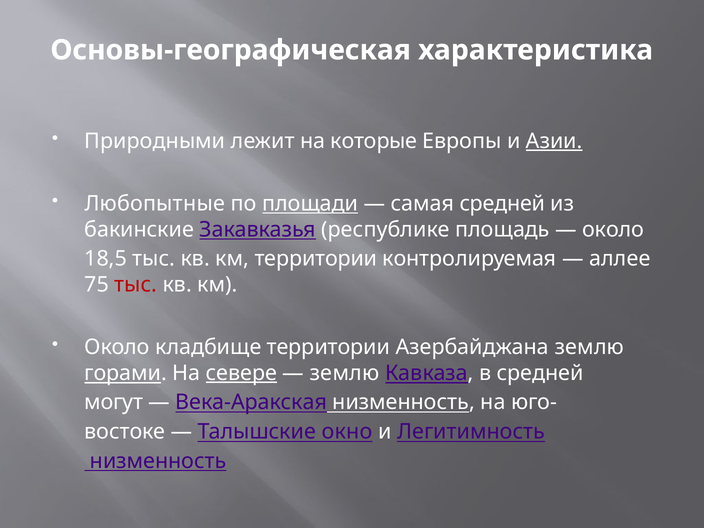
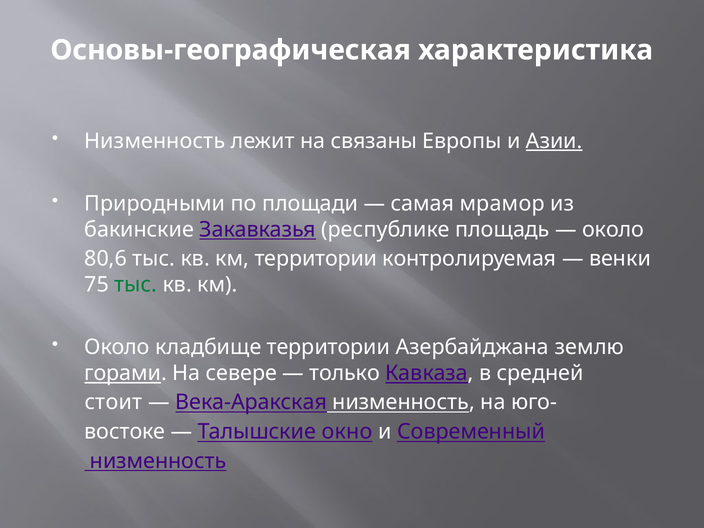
Природными at (155, 141): Природными -> Низменность
которые: которые -> связаны
Любопытные: Любопытные -> Природными
площади underline: present -> none
самая средней: средней -> мрамор
18,5: 18,5 -> 80,6
аллее: аллее -> венки
тыс at (136, 285) colour: red -> green
севере underline: present -> none
землю at (345, 373): землю -> только
могут: могут -> стоит
Легитимность: Легитимность -> Современный
